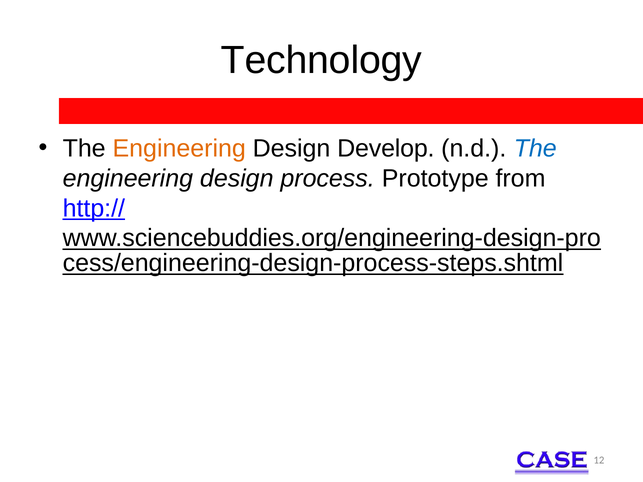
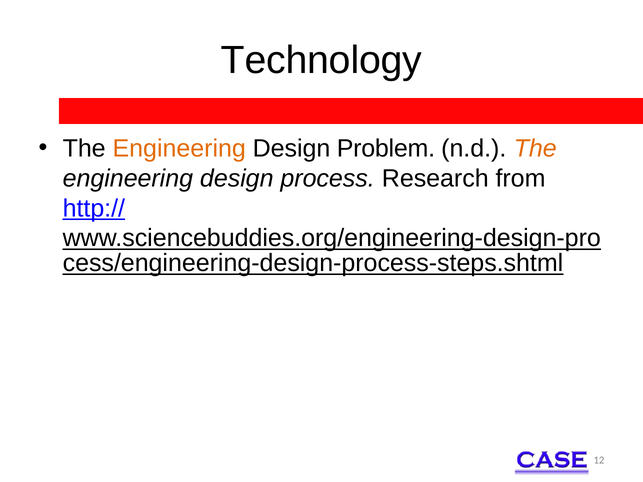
Develop: Develop -> Problem
The at (535, 149) colour: blue -> orange
Prototype: Prototype -> Research
